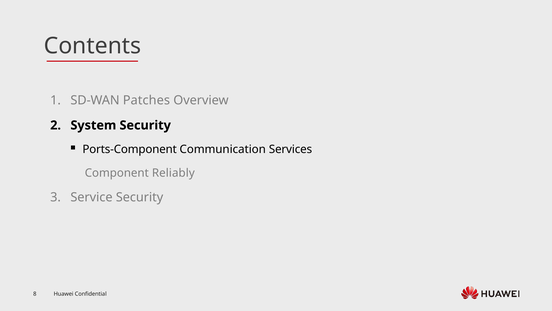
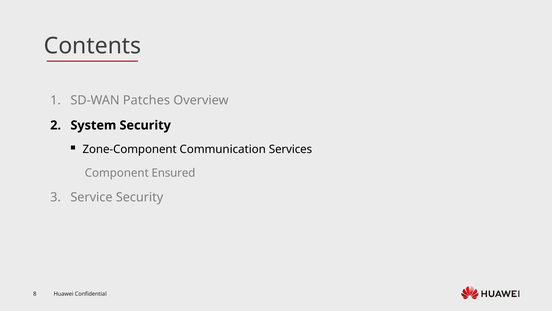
Ports-Component: Ports-Component -> Zone-Component
Reliably: Reliably -> Ensured
